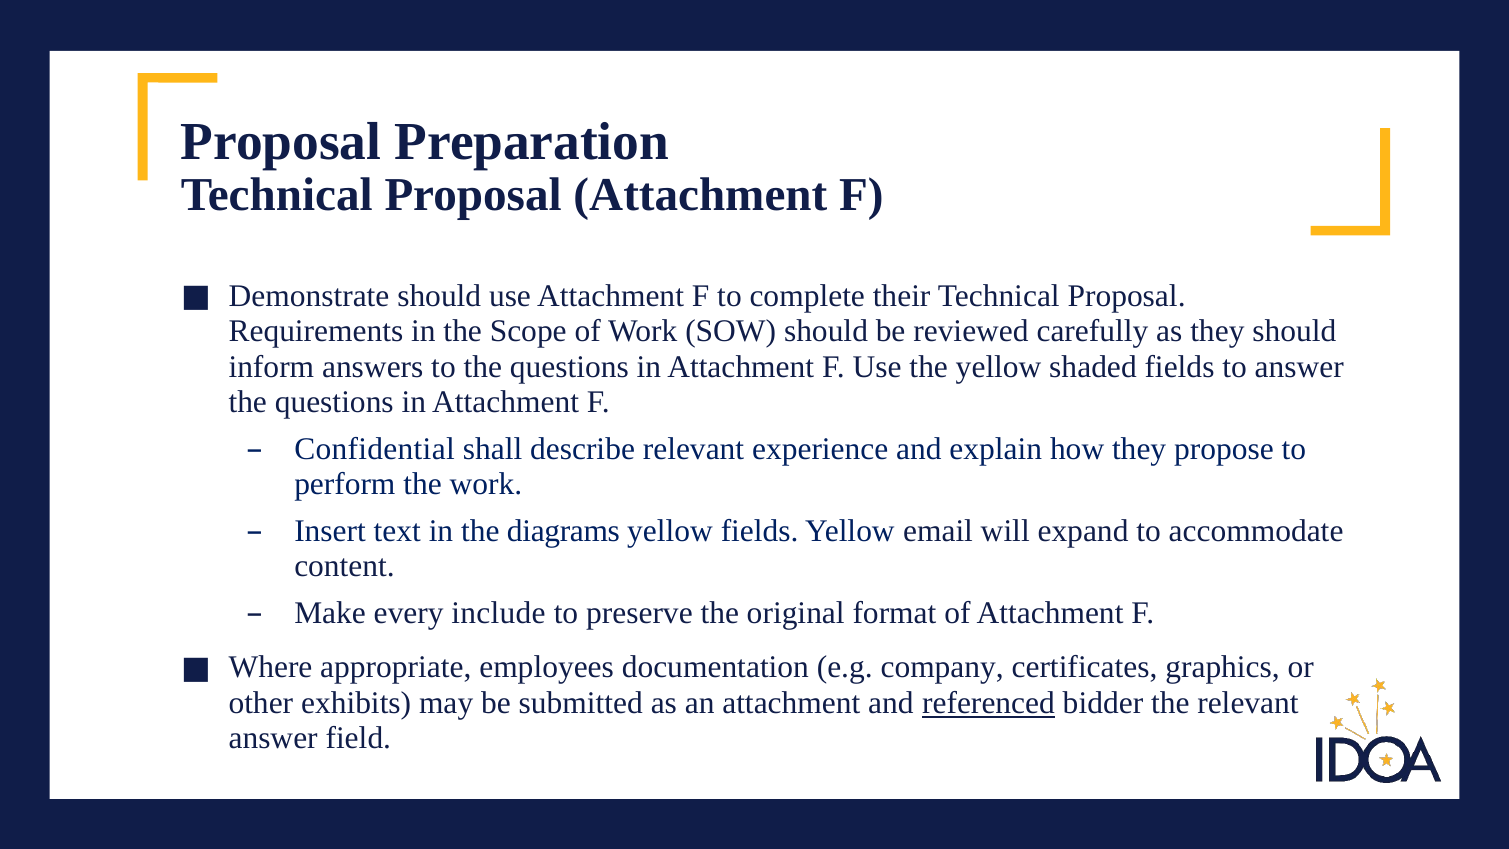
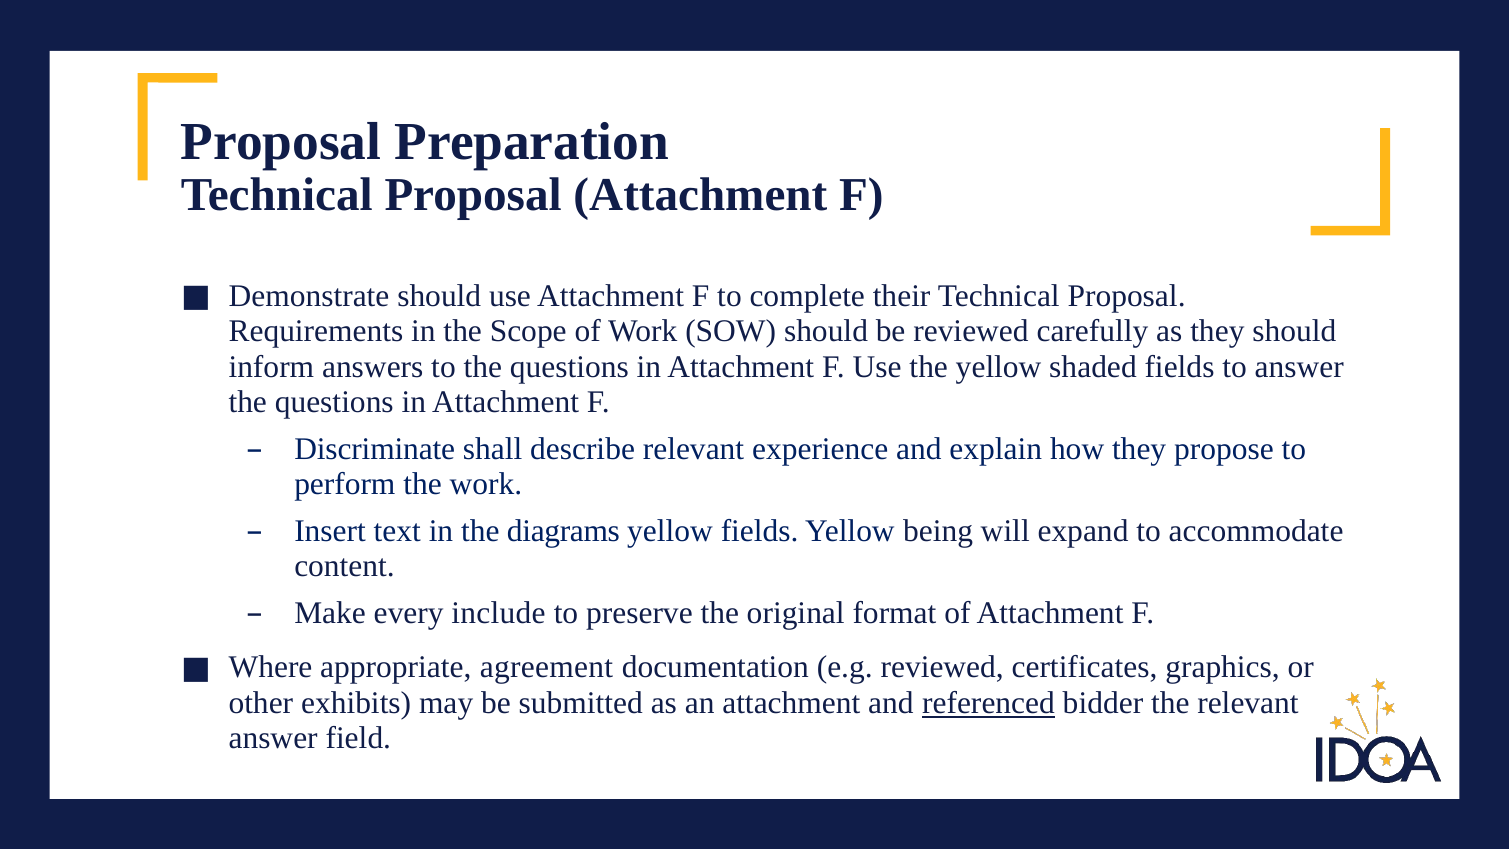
Confidential: Confidential -> Discriminate
email: email -> being
employees: employees -> agreement
e.g company: company -> reviewed
